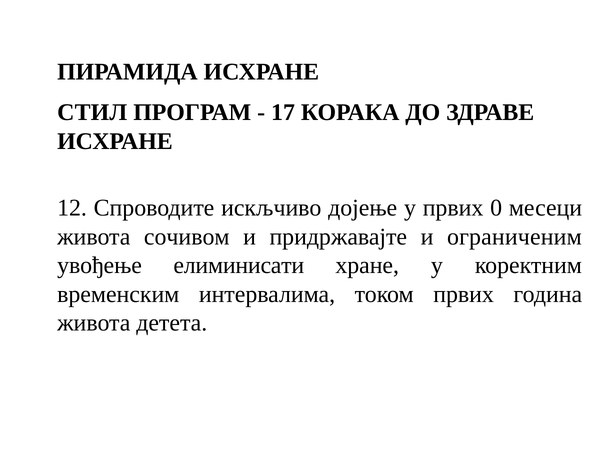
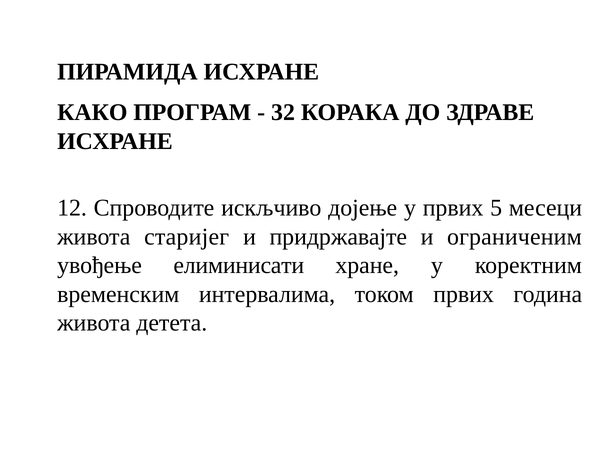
СТИЛ: СТИЛ -> КАКО
17: 17 -> 32
0: 0 -> 5
сочивом: сочивом -> старијег
